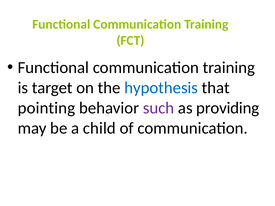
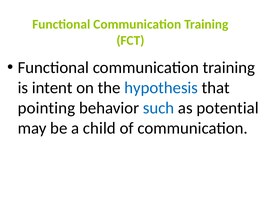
target: target -> intent
such colour: purple -> blue
providing: providing -> potential
